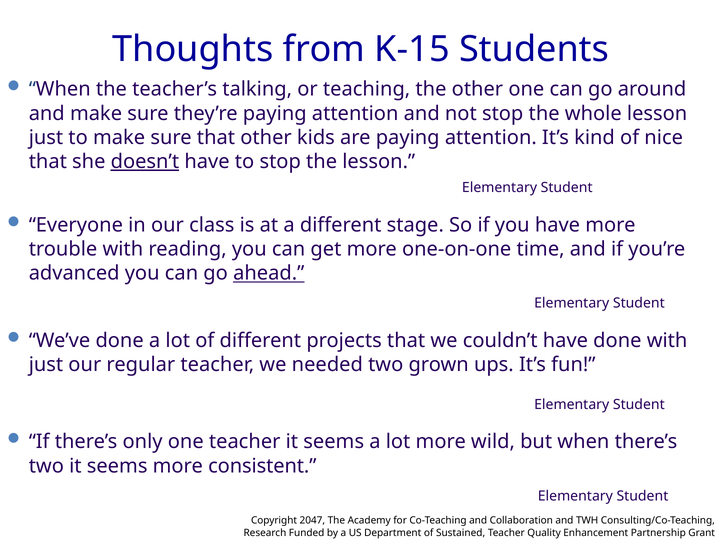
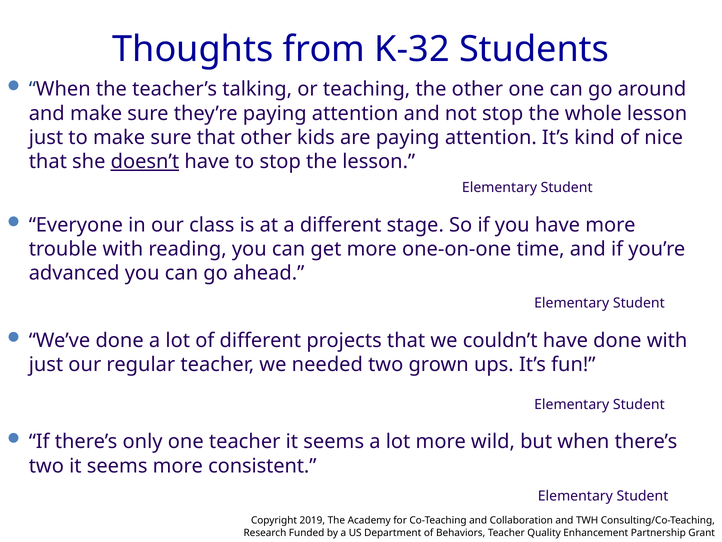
K-15: K-15 -> K-32
ahead underline: present -> none
2047: 2047 -> 2019
Sustained: Sustained -> Behaviors
